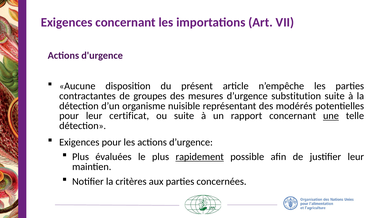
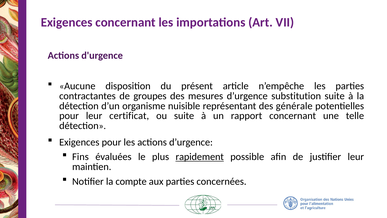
modérés: modérés -> générale
une underline: present -> none
Plus at (81, 157): Plus -> Fins
critères: critères -> compte
